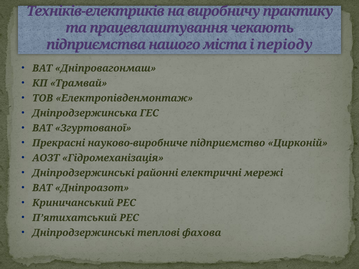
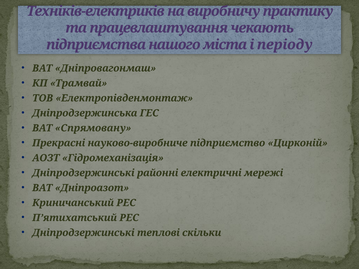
Згуртованої: Згуртованої -> Спрямовану
фахова: фахова -> скільки
